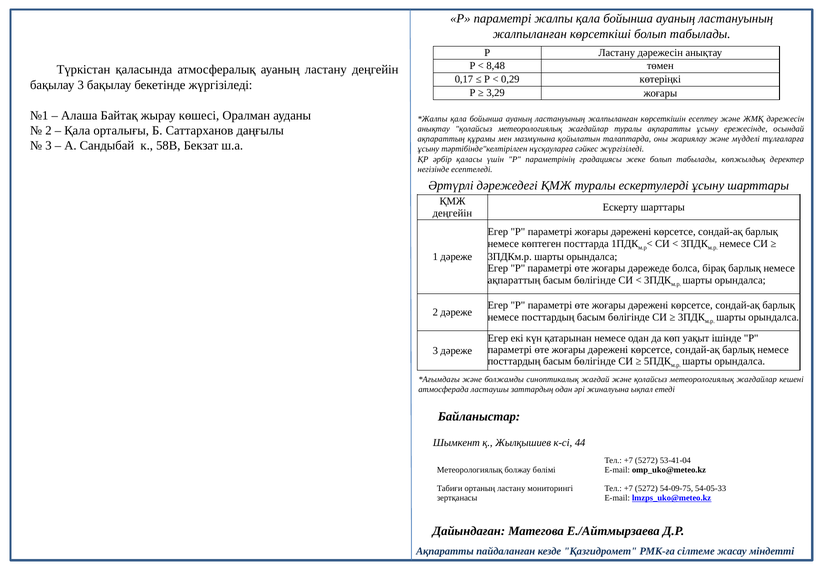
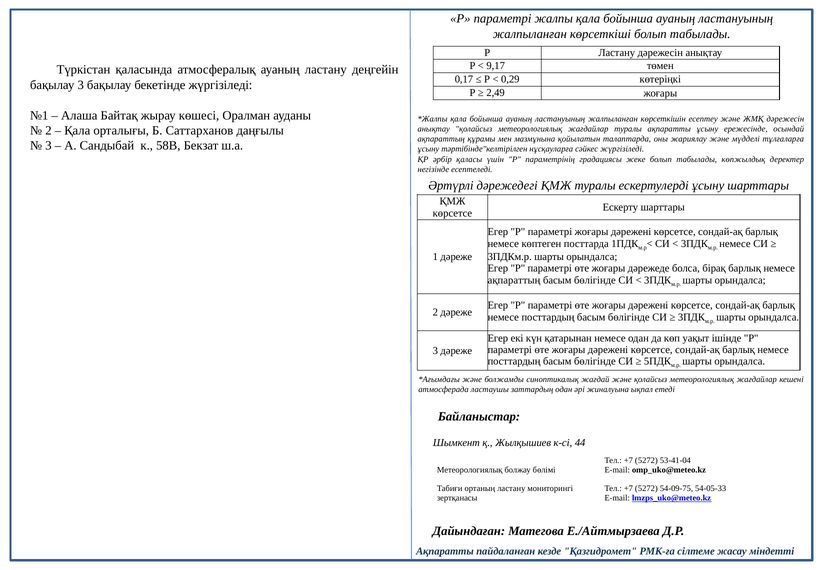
8,48: 8,48 -> 9,17
3,29: 3,29 -> 2,49
деңгейін at (452, 213): деңгейін -> көрсетсе
